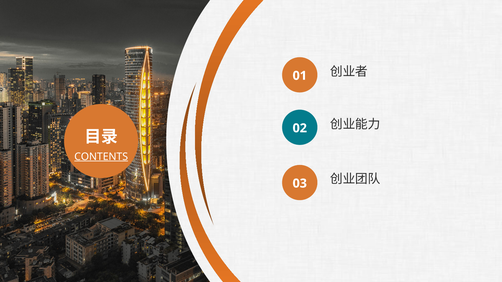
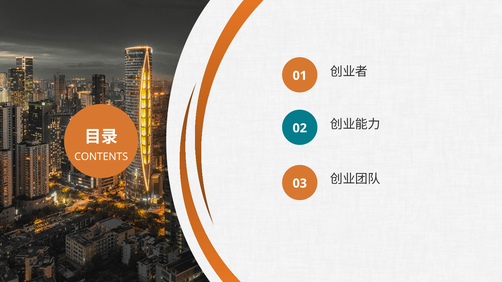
CONTENTS underline: present -> none
